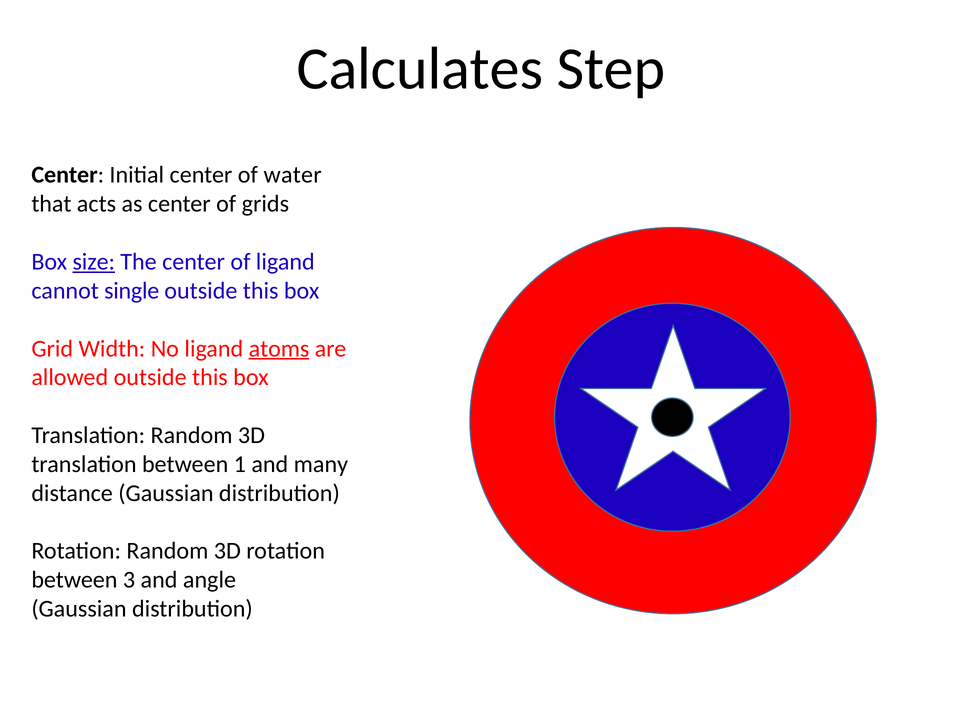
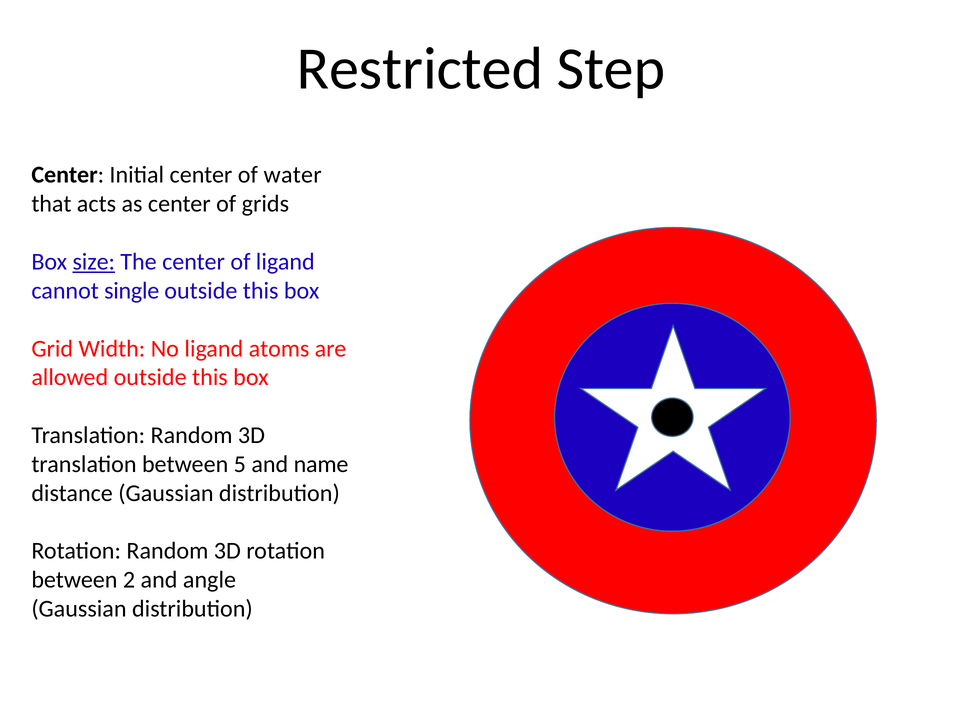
Calculates: Calculates -> Restricted
atoms underline: present -> none
1: 1 -> 5
many: many -> name
3: 3 -> 2
